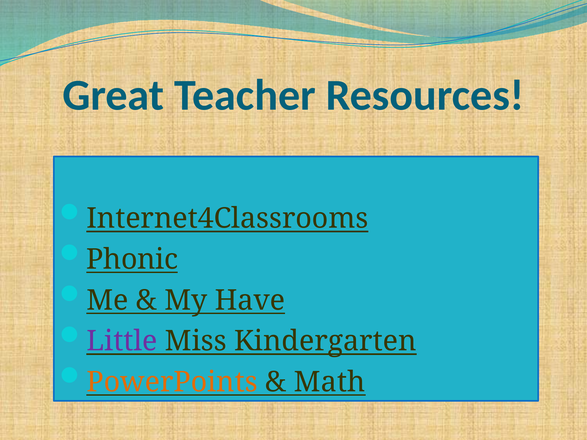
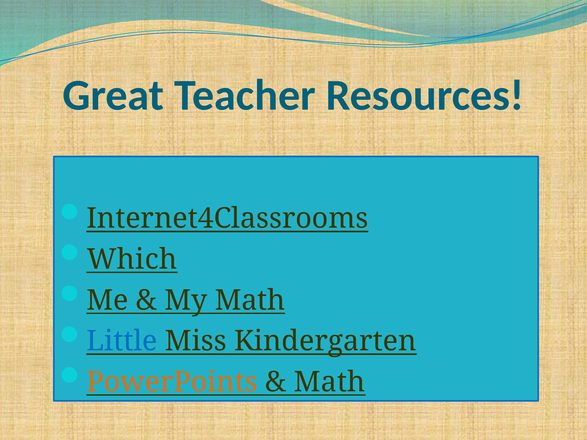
Phonic: Phonic -> Which
My Have: Have -> Math
Little colour: purple -> blue
